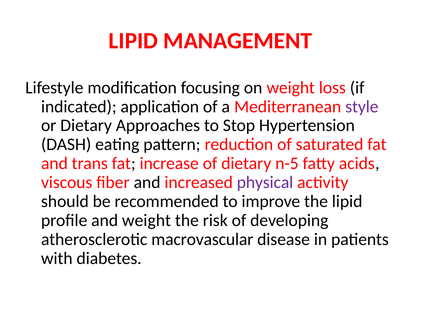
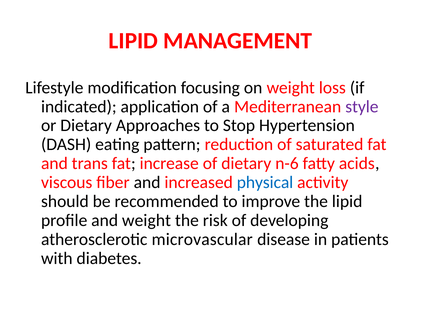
n-5: n-5 -> n-6
physical colour: purple -> blue
macrovascular: macrovascular -> microvascular
